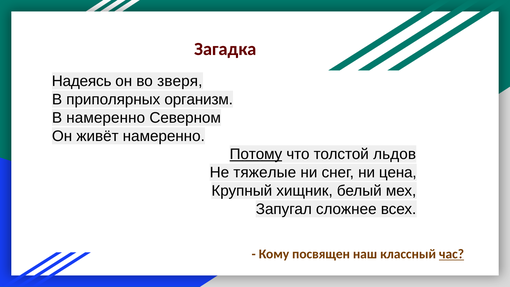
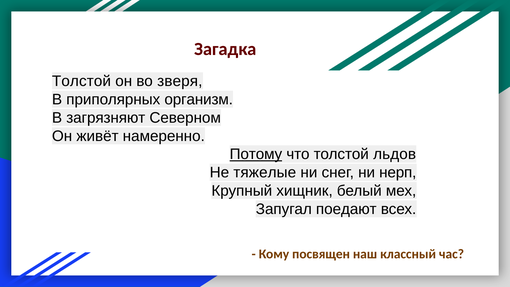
Надеясь at (82, 81): Надеясь -> Толстой
В намеренно: намеренно -> загрязняют
цена: цена -> нерп
сложнее: сложнее -> поедают
час underline: present -> none
